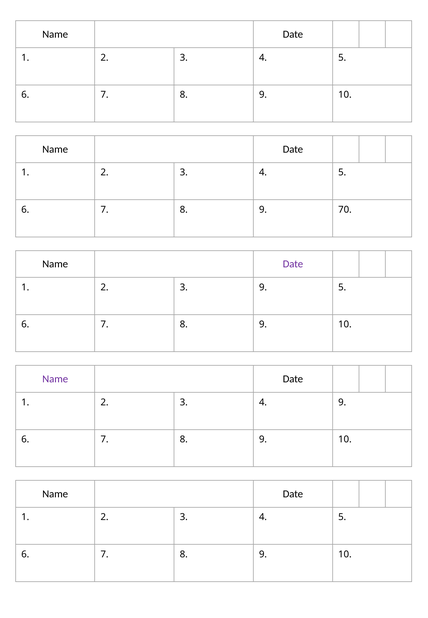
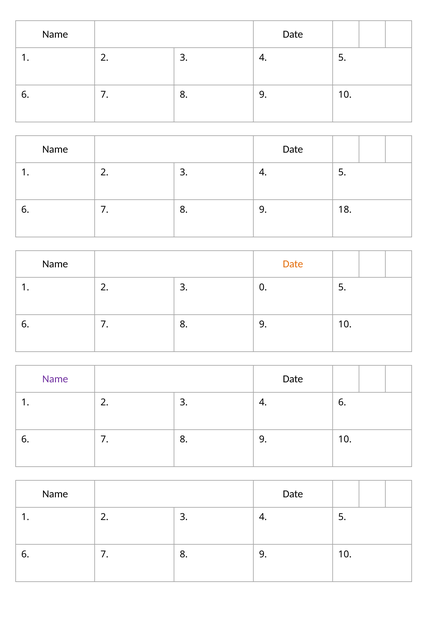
70: 70 -> 18
Date at (293, 264) colour: purple -> orange
3 9: 9 -> 0
4 9: 9 -> 6
